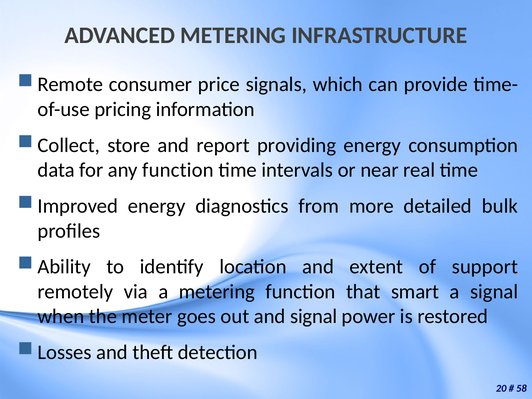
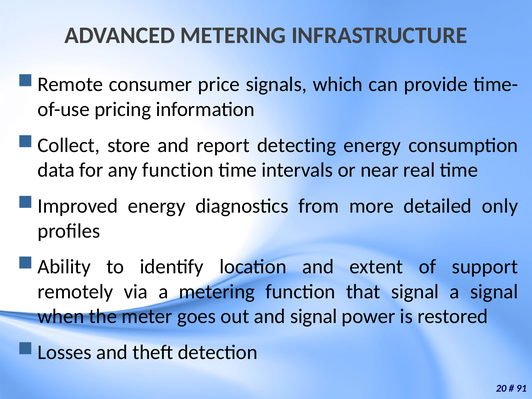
providing: providing -> detecting
bulk: bulk -> only
that smart: smart -> signal
58: 58 -> 91
